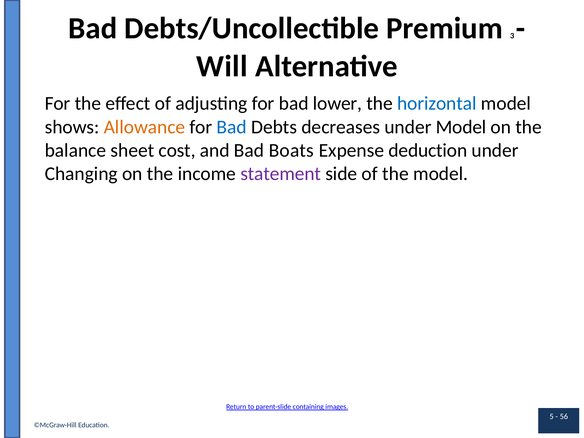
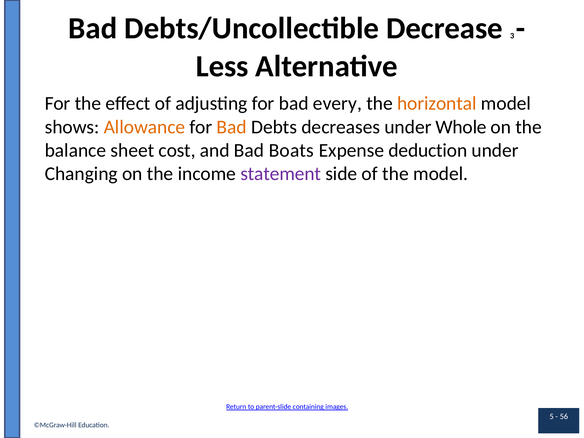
Premium: Premium -> Decrease
Will: Will -> Less
lower: lower -> every
horizontal colour: blue -> orange
Bad at (232, 127) colour: blue -> orange
under Model: Model -> Whole
